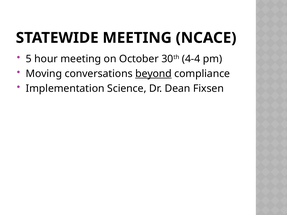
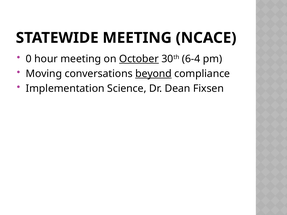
5: 5 -> 0
October underline: none -> present
4-4: 4-4 -> 6-4
